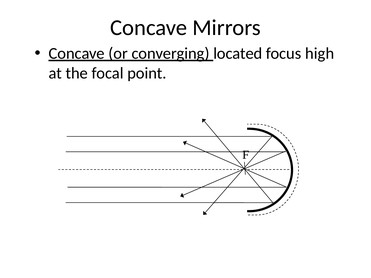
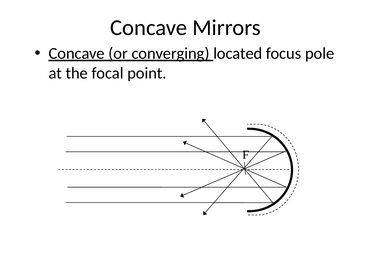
high: high -> pole
